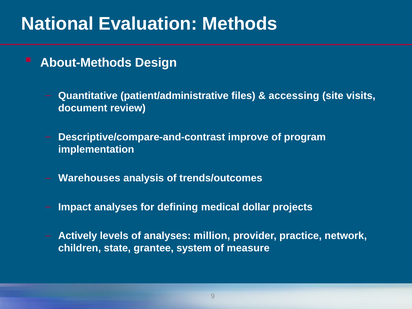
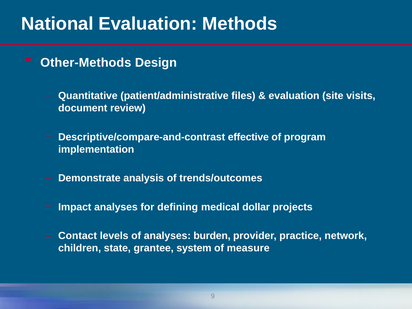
About-Methods: About-Methods -> Other-Methods
accessing at (294, 96): accessing -> evaluation
improve: improve -> effective
Warehouses: Warehouses -> Demonstrate
Actively: Actively -> Contact
million: million -> burden
